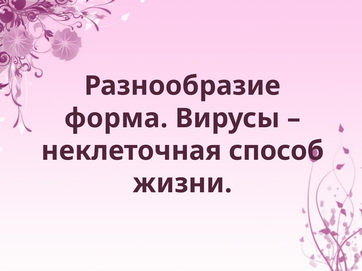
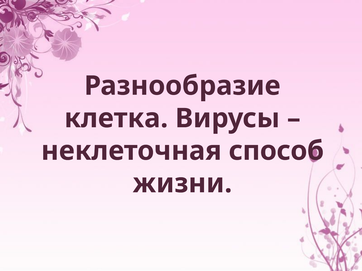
форма: форма -> клетка
